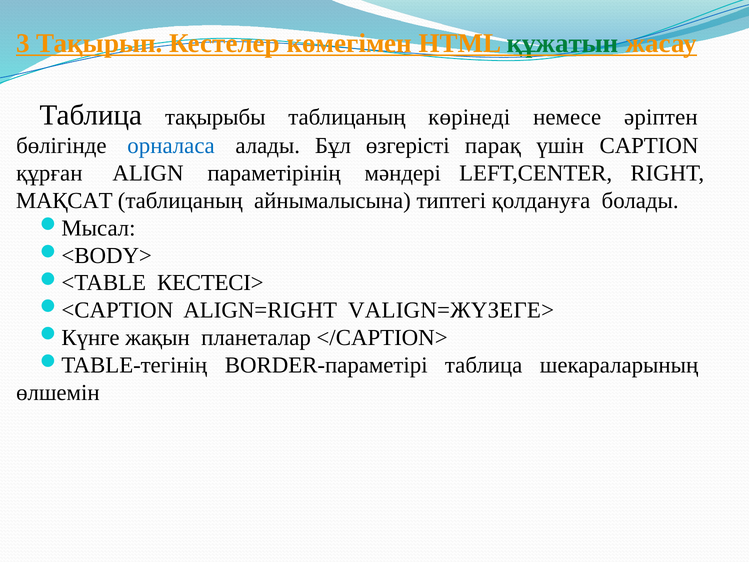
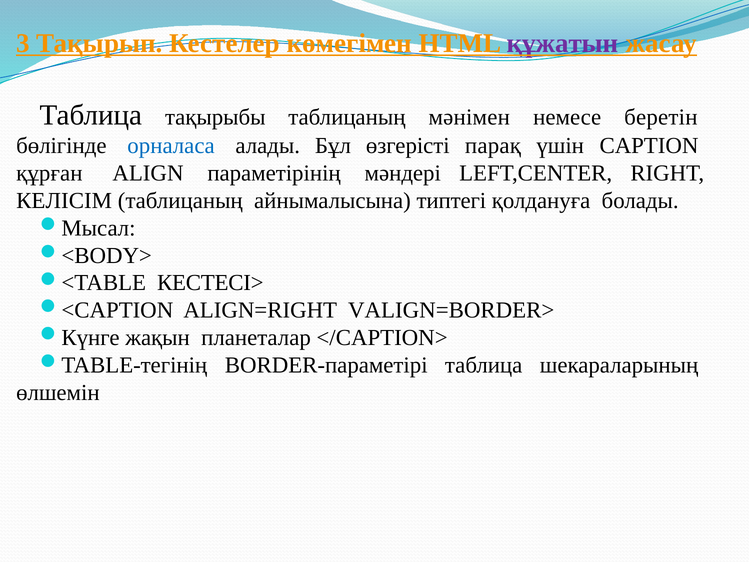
құжатын colour: green -> purple
көрінеді: көрінеді -> мәнімен
әріптен: әріптен -> беретін
МАҚСАТ: МАҚСАТ -> КЕЛІСІМ
VALIGN=ЖҮЗЕГЕ>: VALIGN=ЖҮЗЕГЕ> -> VALIGN=BORDER>
